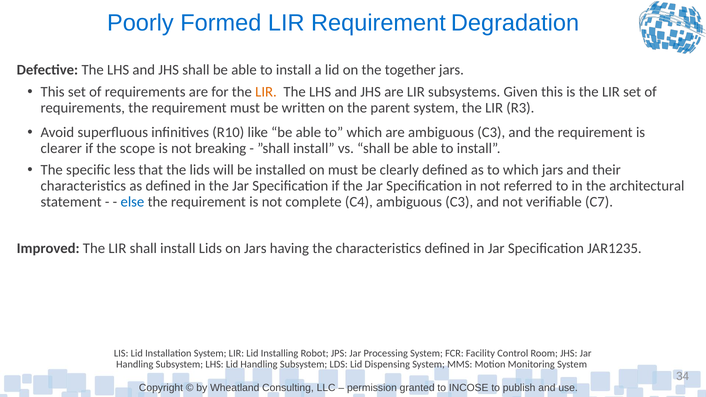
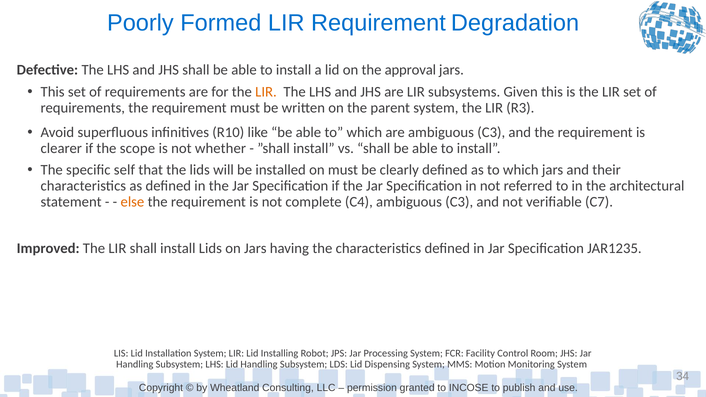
together: together -> approval
breaking: breaking -> whether
less: less -> self
else colour: blue -> orange
